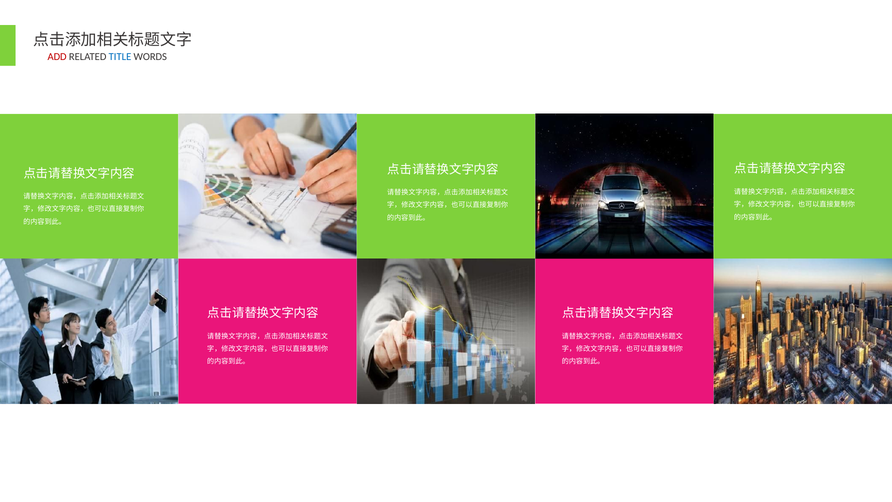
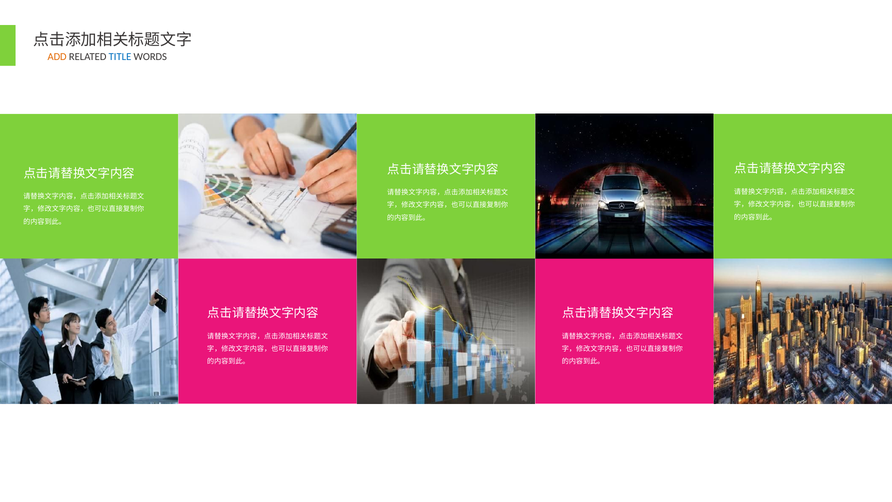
ADD colour: red -> orange
